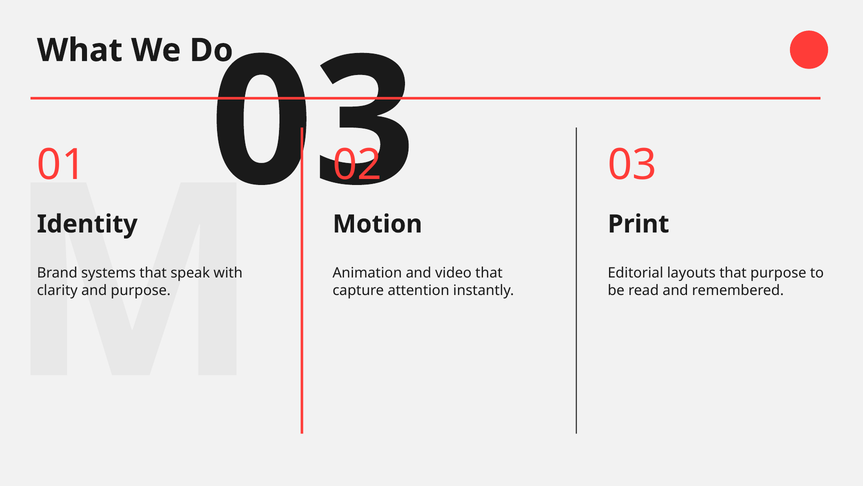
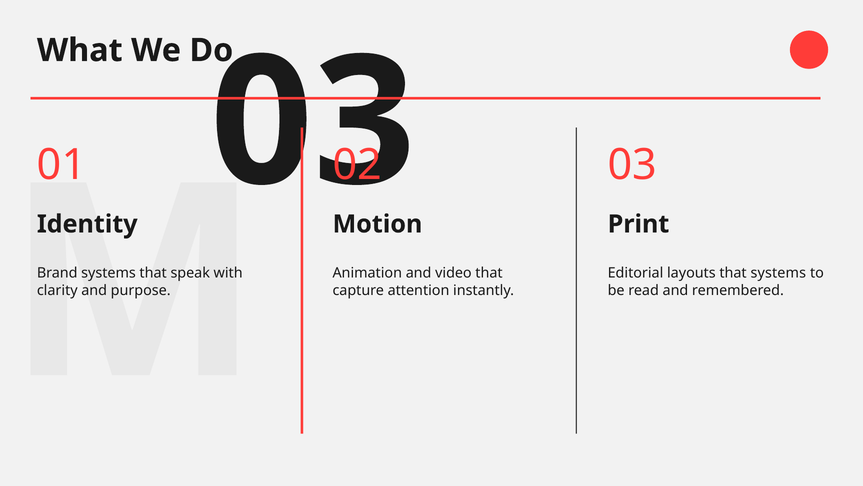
that purpose: purpose -> systems
